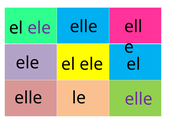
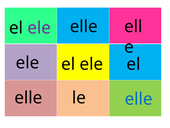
elle at (139, 99) colour: purple -> blue
